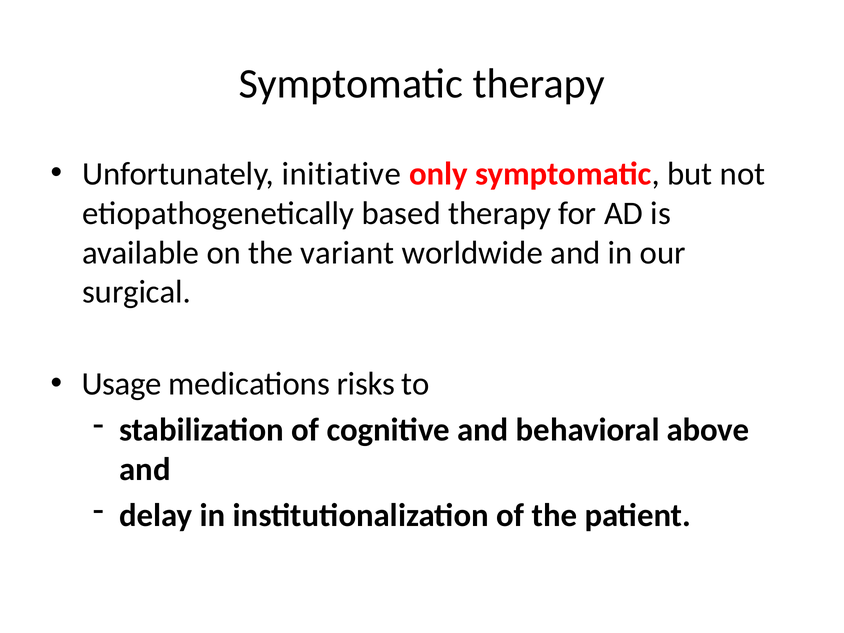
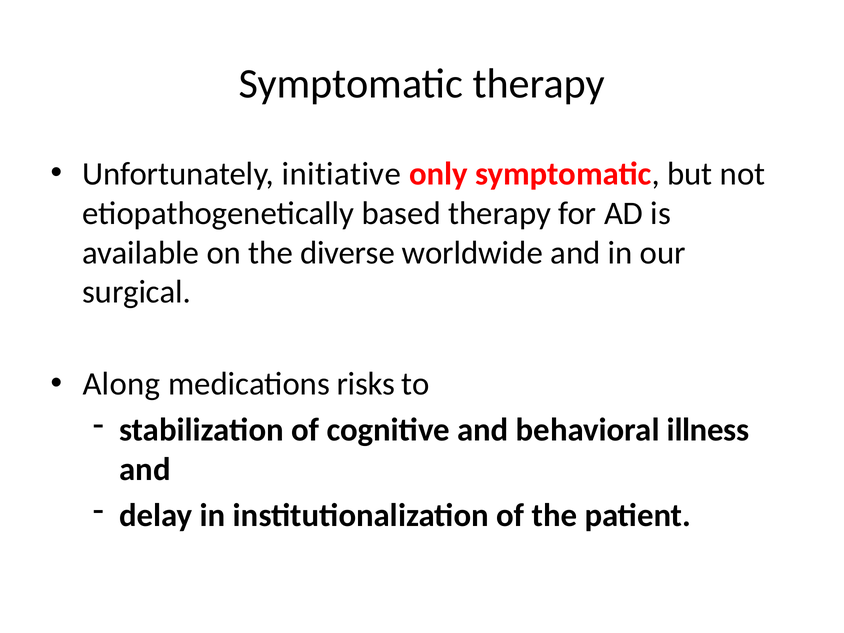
variant: variant -> diverse
Usage: Usage -> Along
above: above -> illness
